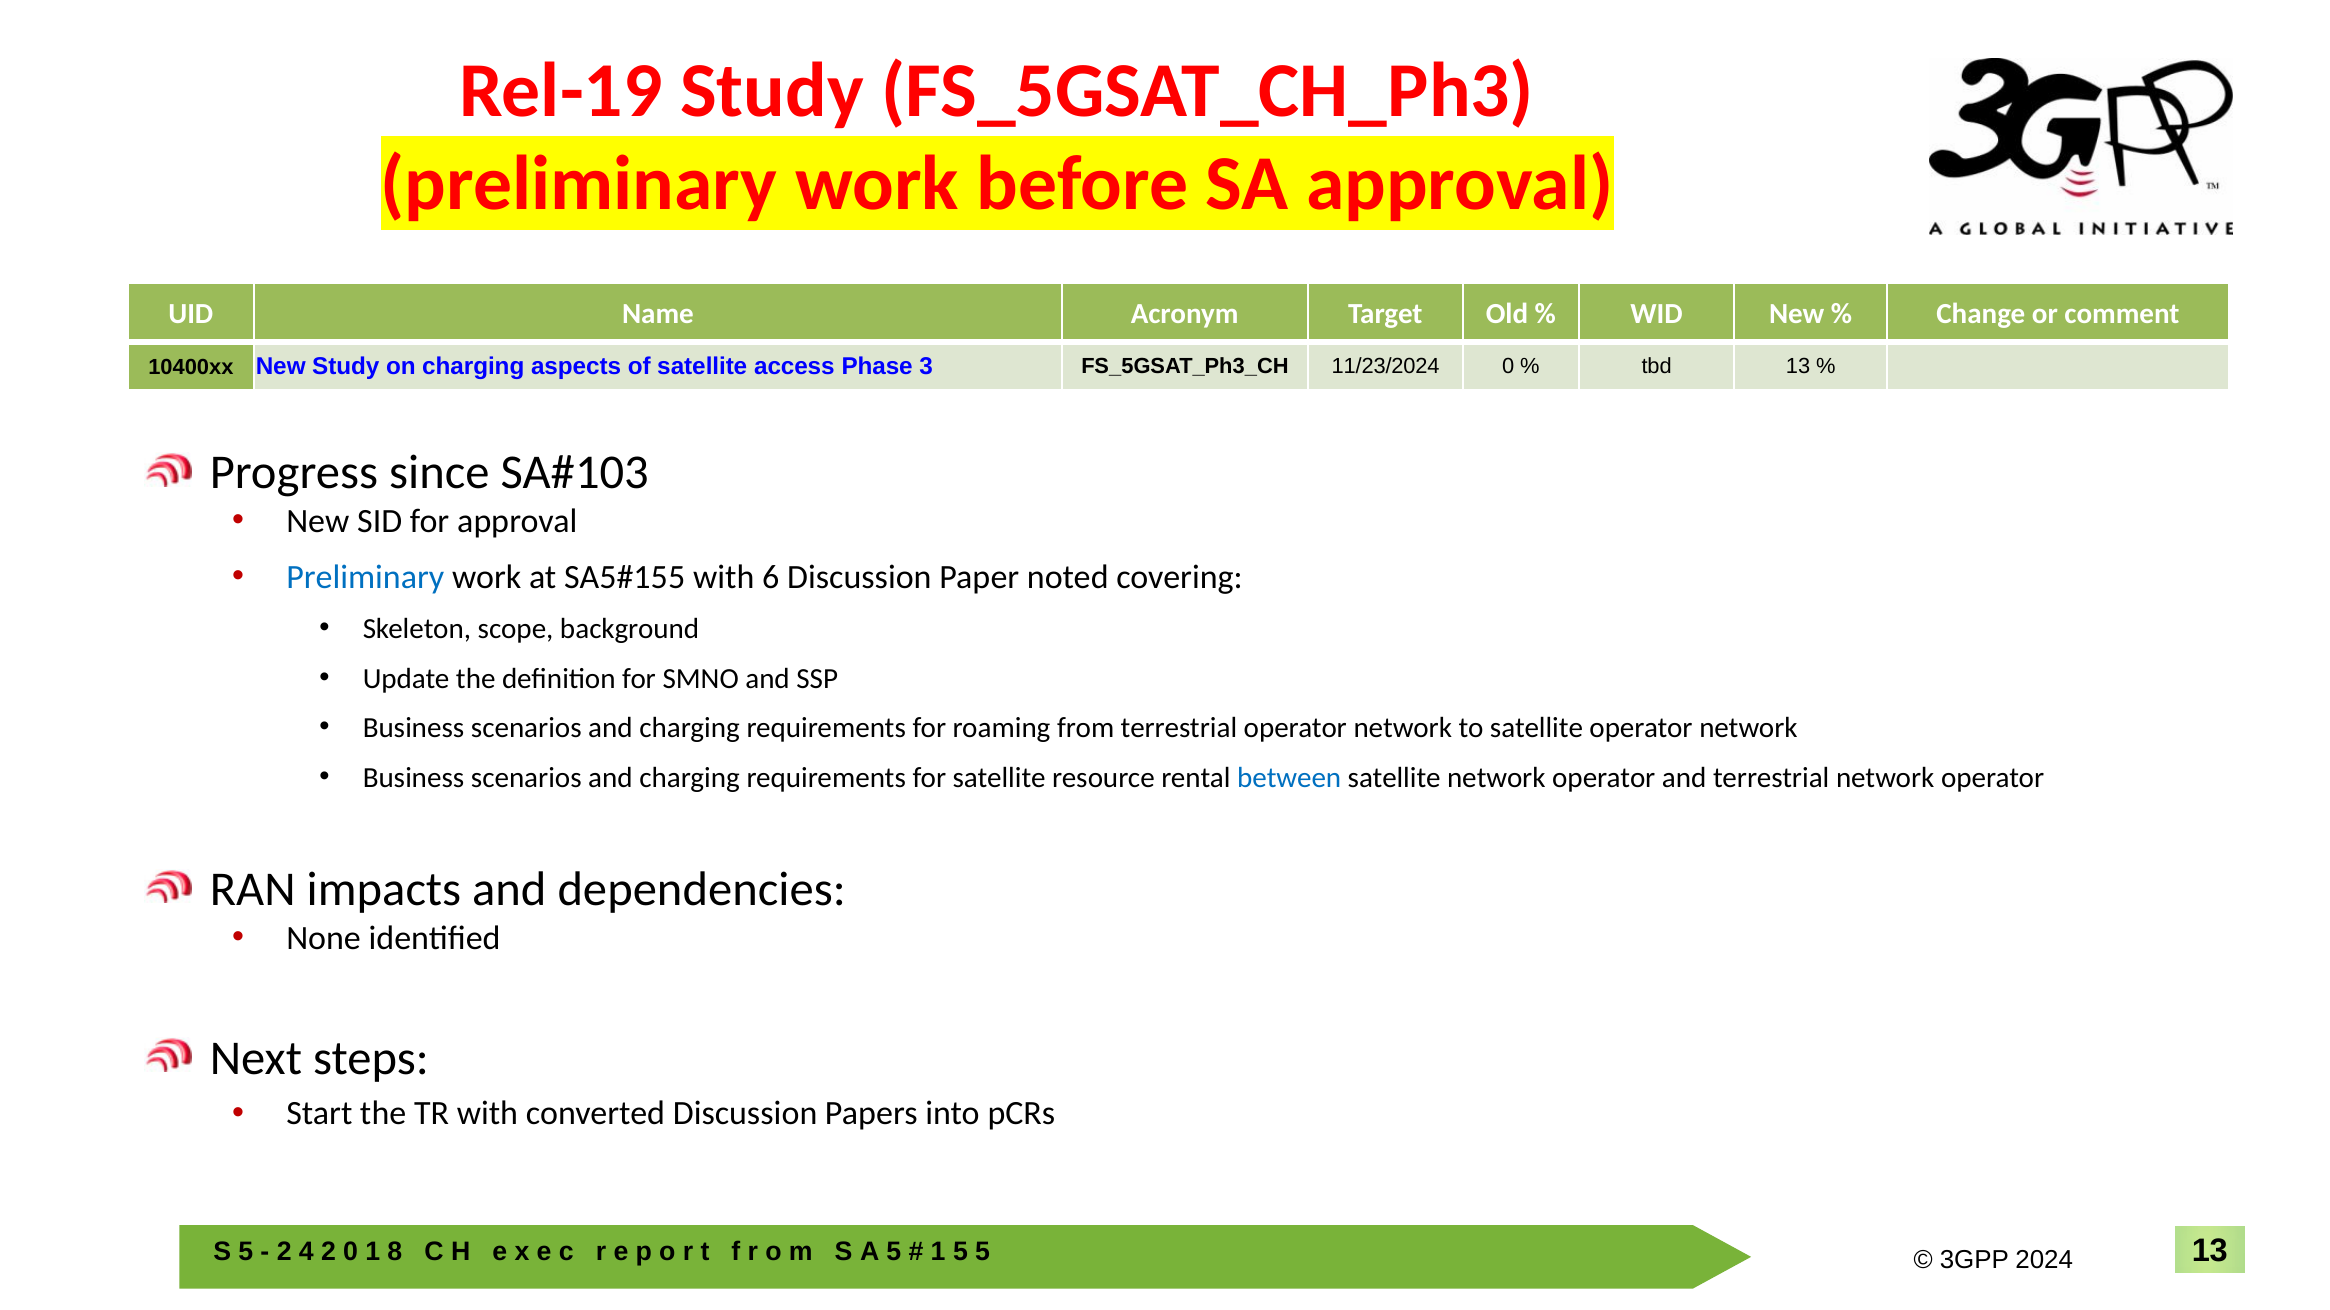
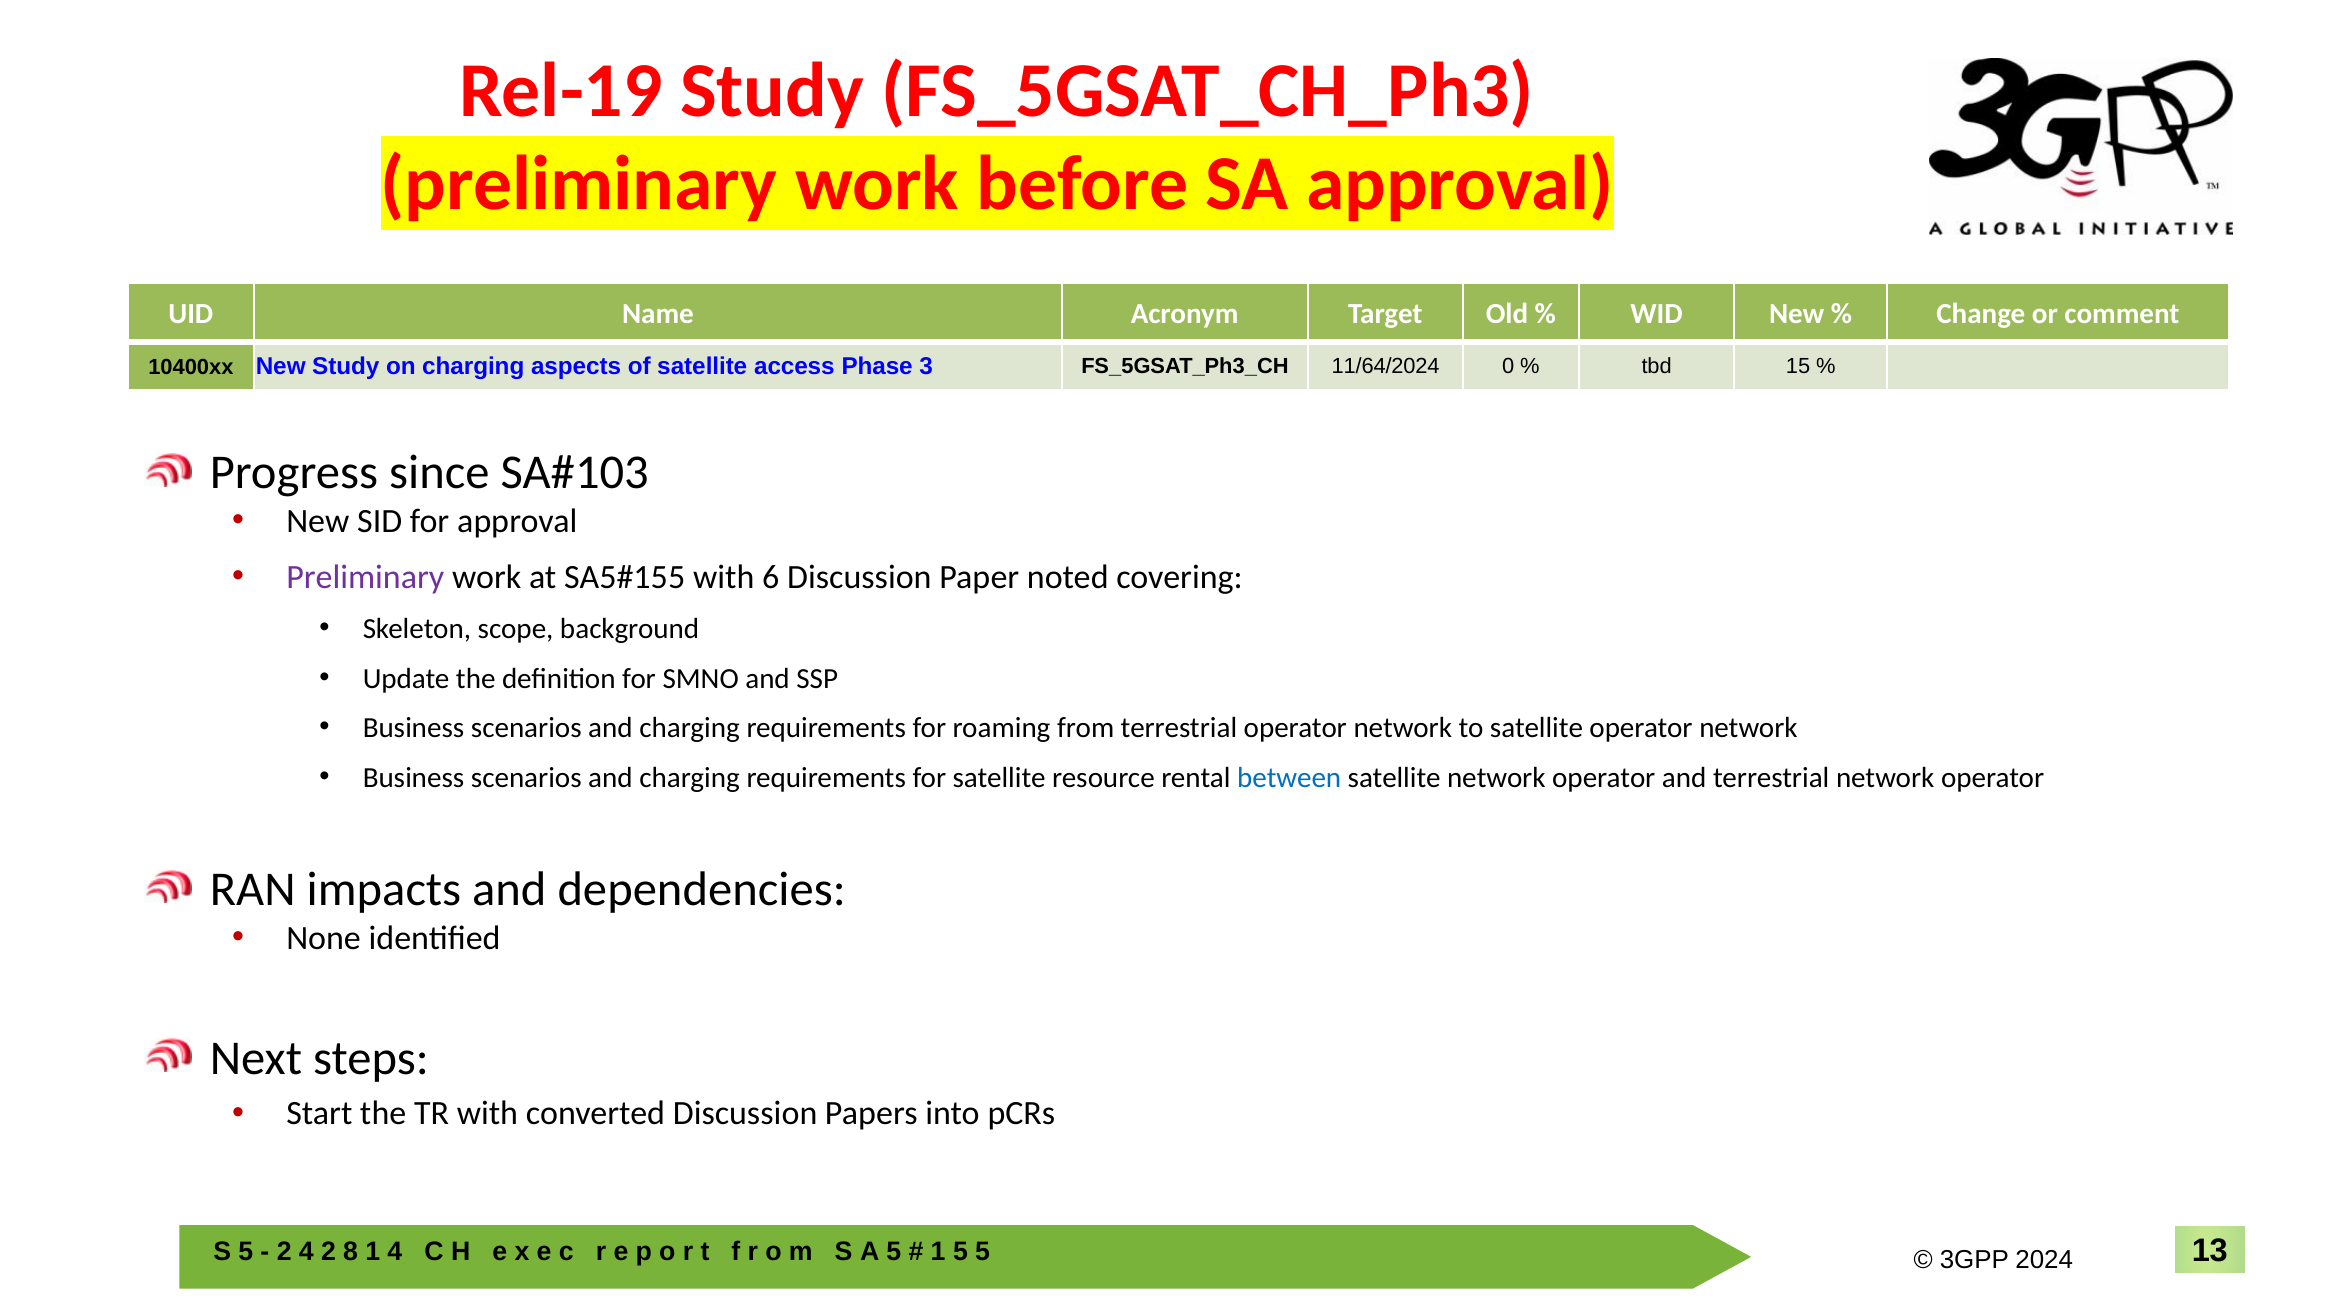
11/23/2024: 11/23/2024 -> 11/64/2024
tbd 13: 13 -> 15
Preliminary at (365, 577) colour: blue -> purple
0 at (351, 1252): 0 -> 8
8 at (395, 1252): 8 -> 4
